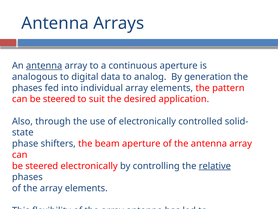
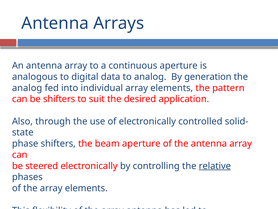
antenna at (44, 65) underline: present -> none
phases at (27, 88): phases -> analog
steered at (59, 99): steered -> shifters
